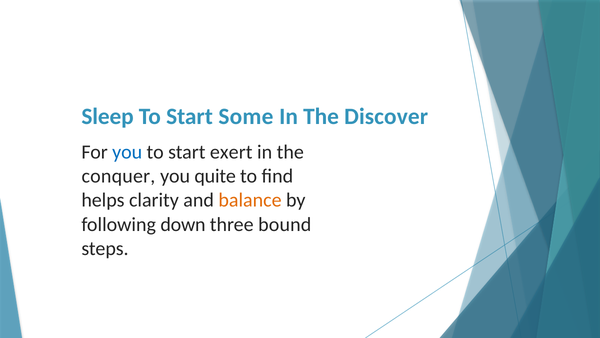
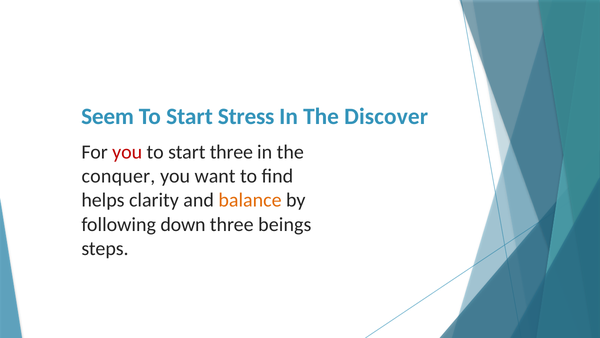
Sleep: Sleep -> Seem
Some: Some -> Stress
you at (127, 152) colour: blue -> red
start exert: exert -> three
quite: quite -> want
bound: bound -> beings
